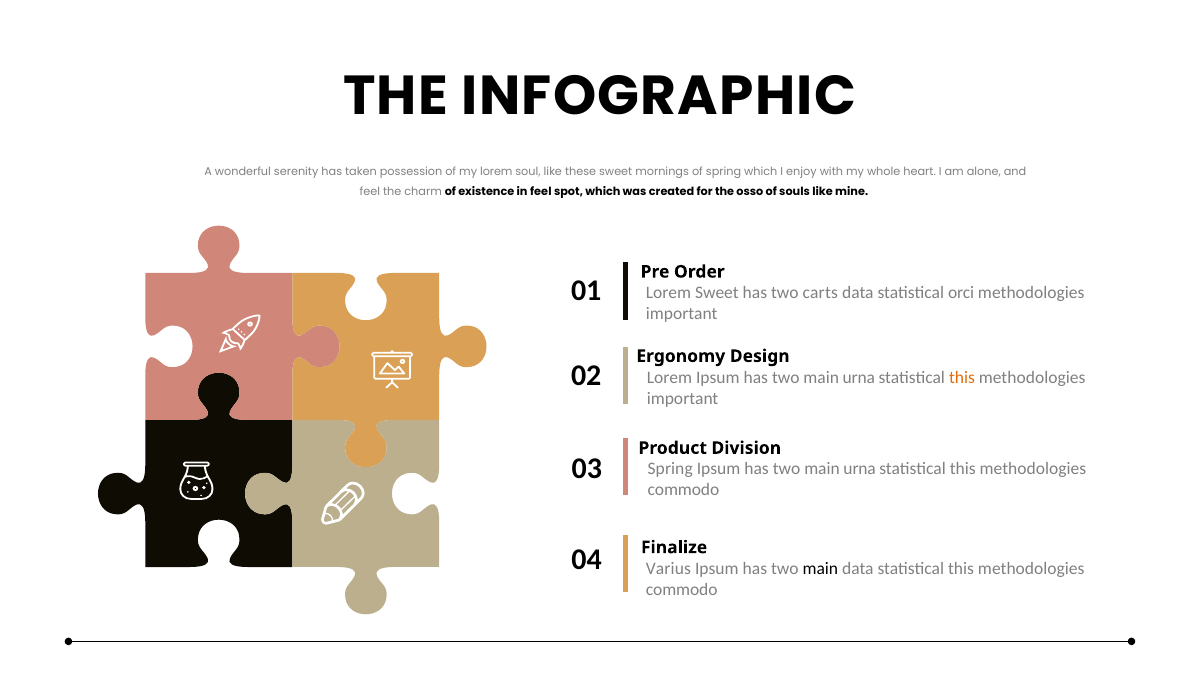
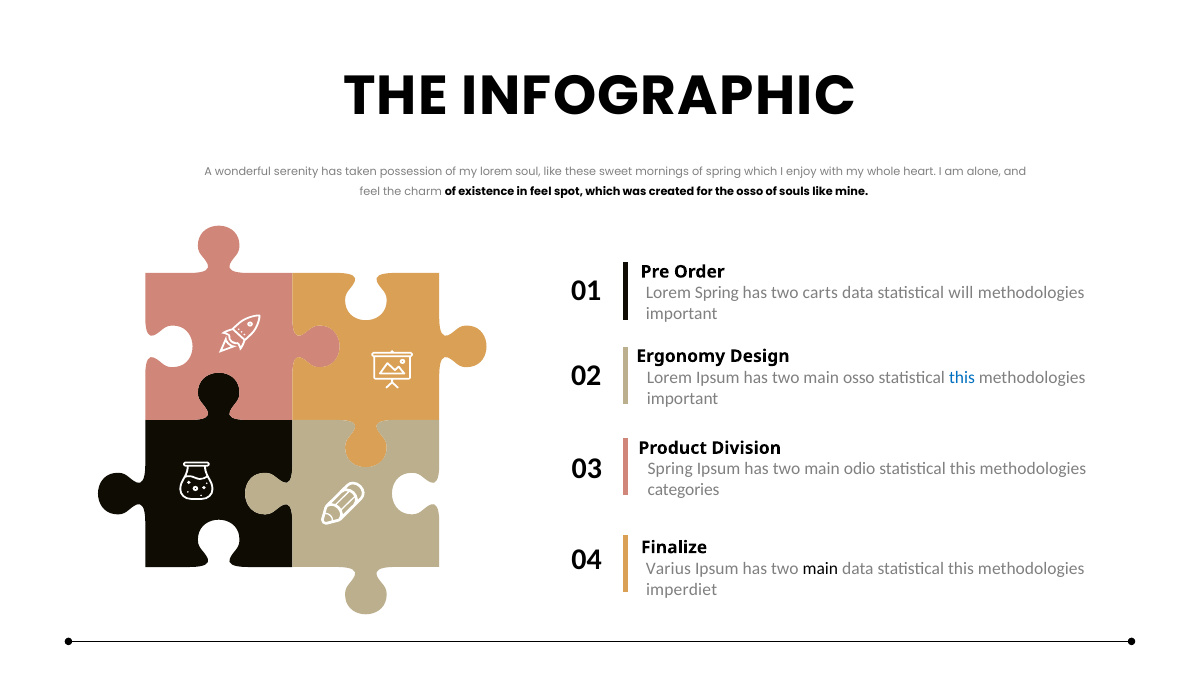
Lorem Sweet: Sweet -> Spring
orci: orci -> will
urna at (859, 377): urna -> osso
this at (962, 377) colour: orange -> blue
urna at (860, 469): urna -> odio
commodo at (683, 490): commodo -> categories
commodo at (682, 590): commodo -> imperdiet
